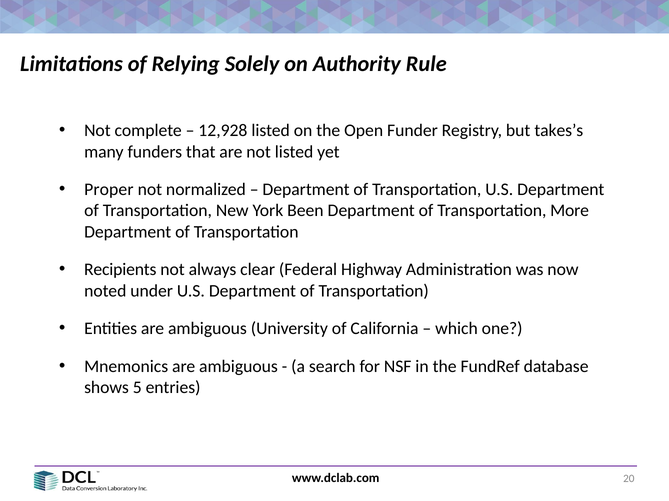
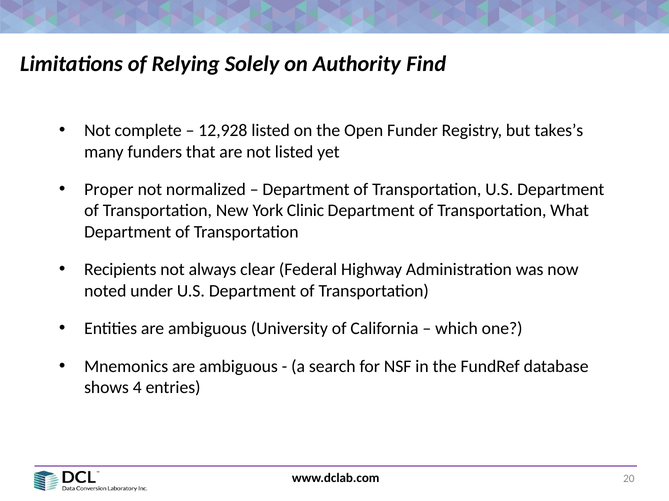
Rule: Rule -> Find
Been: Been -> Clinic
More: More -> What
5: 5 -> 4
